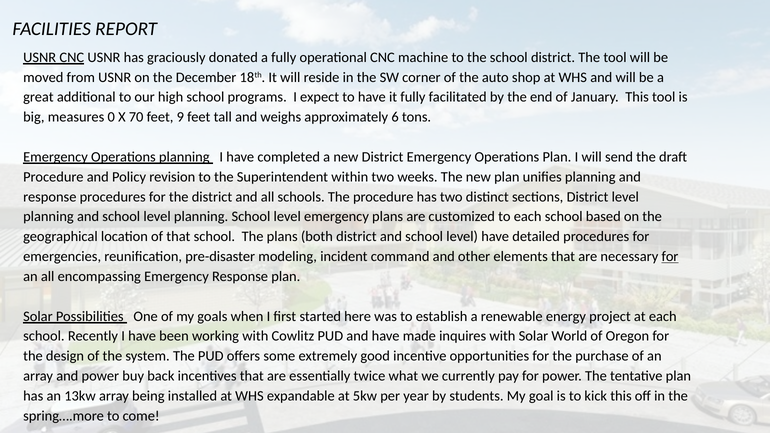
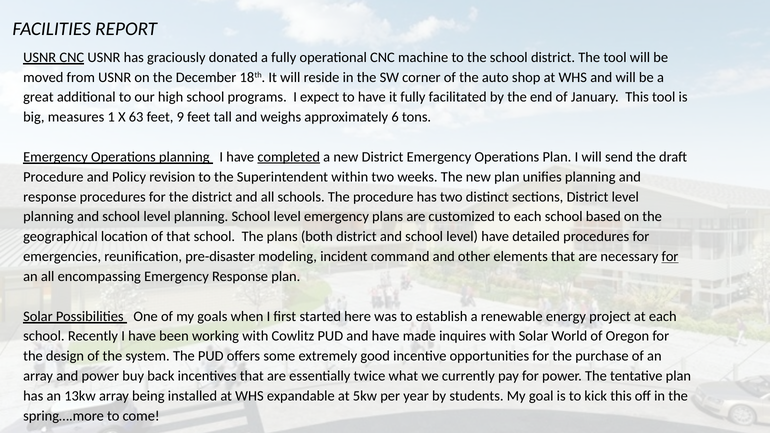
0: 0 -> 1
70: 70 -> 63
completed underline: none -> present
